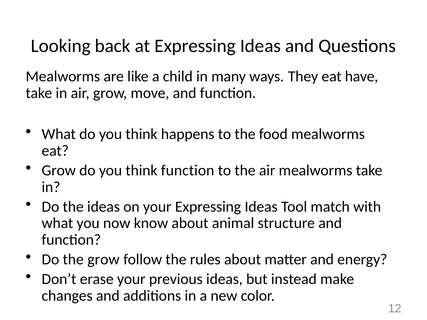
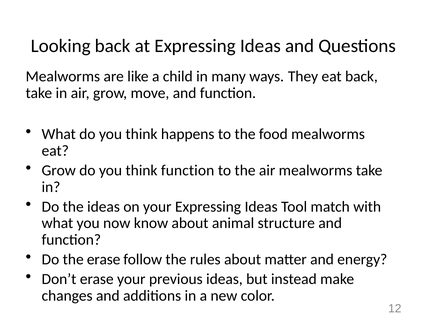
eat have: have -> back
the grow: grow -> erase
